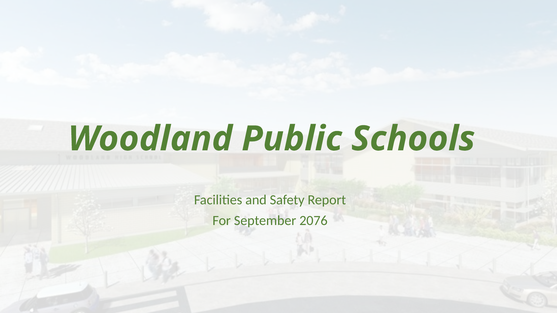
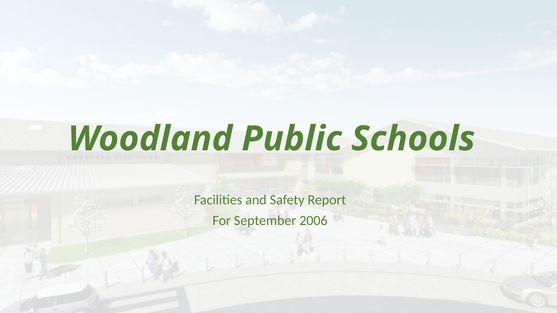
2076: 2076 -> 2006
